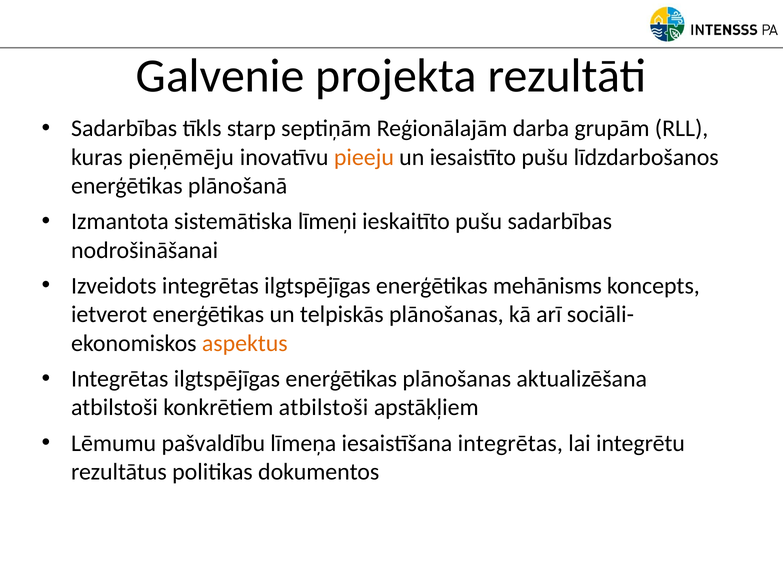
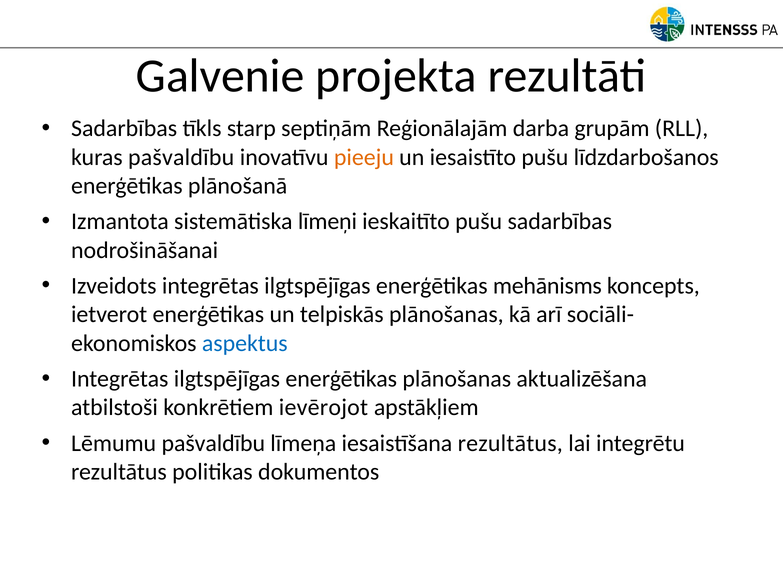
kuras pieņēmēju: pieņēmēju -> pašvaldību
aspektus colour: orange -> blue
konkrētiem atbilstoši: atbilstoši -> ievērojot
iesaistīšana integrētas: integrētas -> rezultātus
